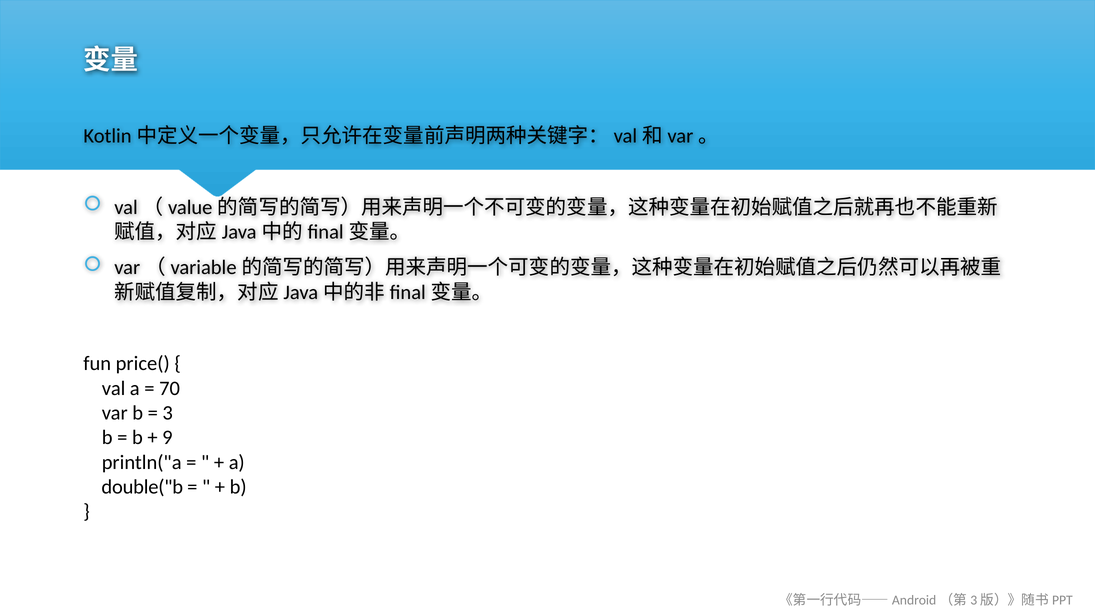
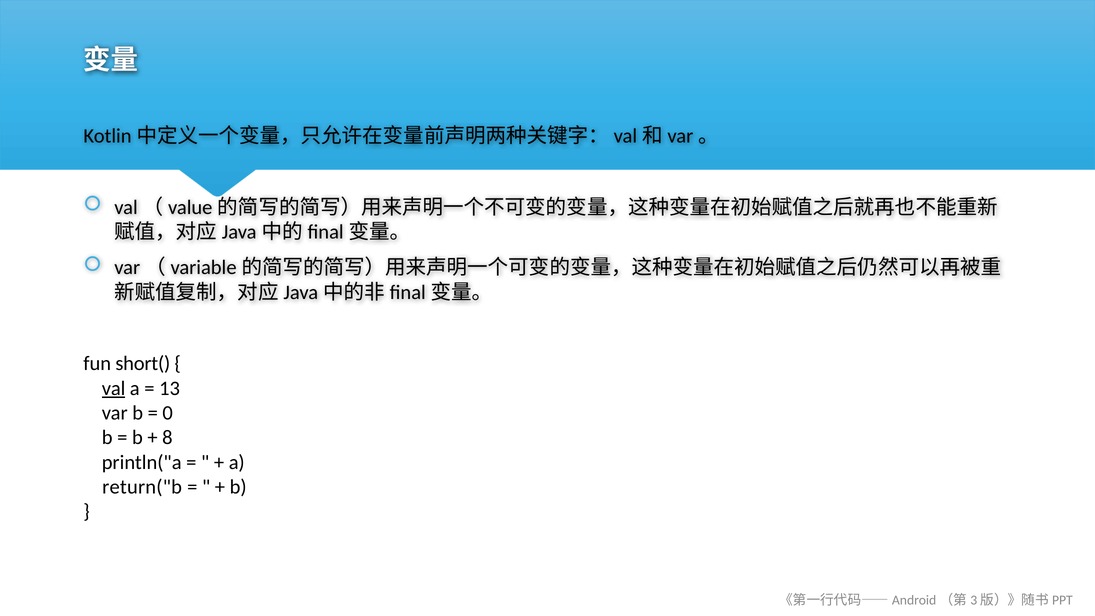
price(: price( -> short(
val underline: none -> present
70: 70 -> 13
3: 3 -> 0
9: 9 -> 8
double("b: double("b -> return("b
